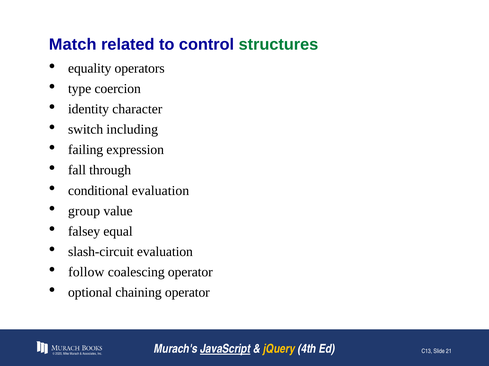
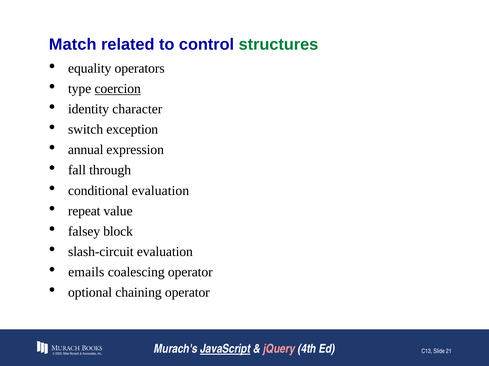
coercion underline: none -> present
including: including -> exception
failing: failing -> annual
group: group -> repeat
equal: equal -> block
follow: follow -> emails
jQuery colour: yellow -> pink
